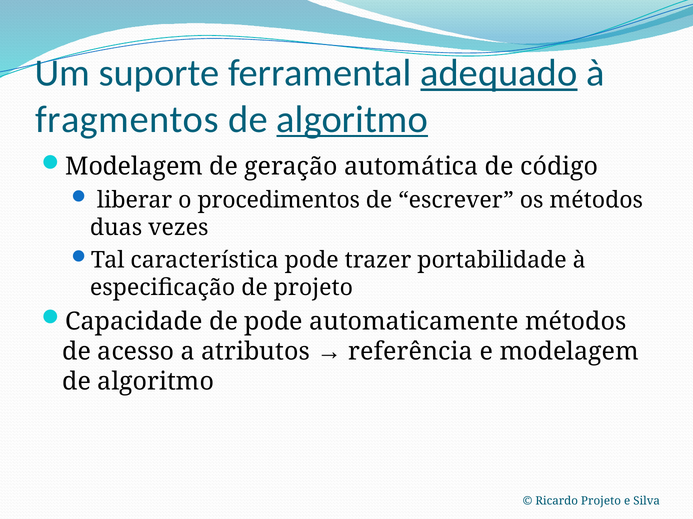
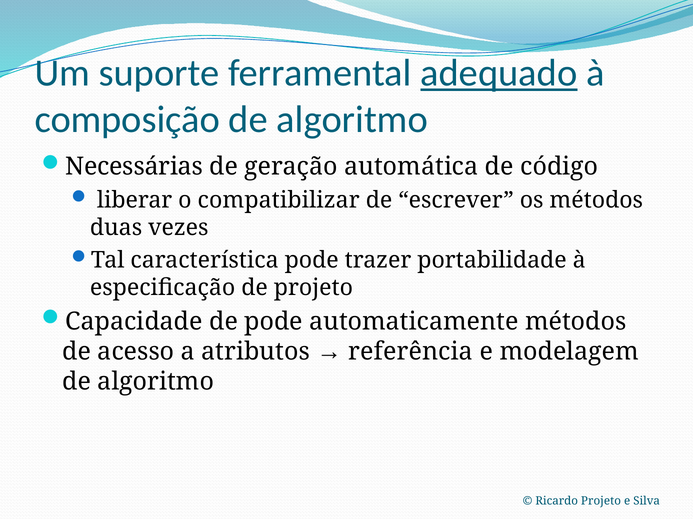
fragmentos: fragmentos -> composição
algoritmo at (352, 120) underline: present -> none
Modelagem at (134, 167): Modelagem -> Necessárias
procedimentos: procedimentos -> compatibilizar
